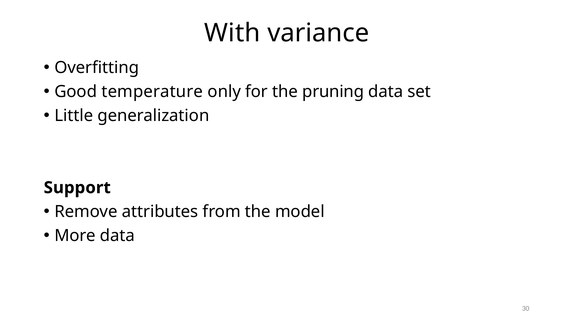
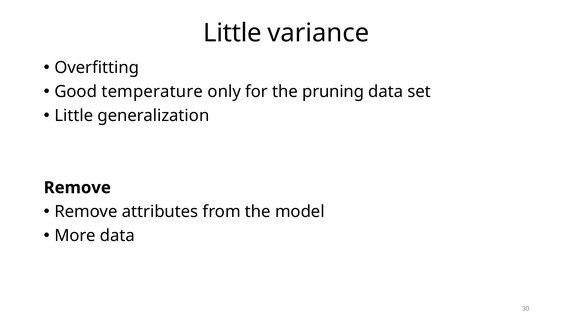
With at (232, 33): With -> Little
Support at (77, 187): Support -> Remove
